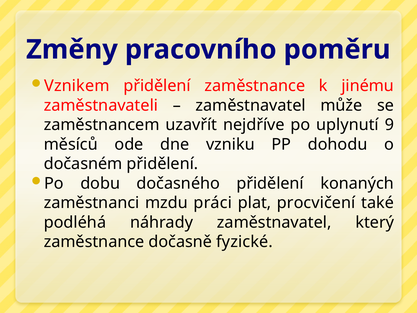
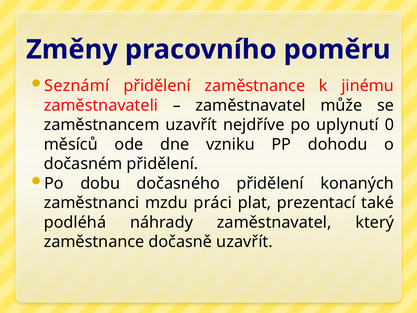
Vznikem: Vznikem -> Seznámí
9: 9 -> 0
procvičení: procvičení -> prezentací
dočasně fyzické: fyzické -> uzavřít
